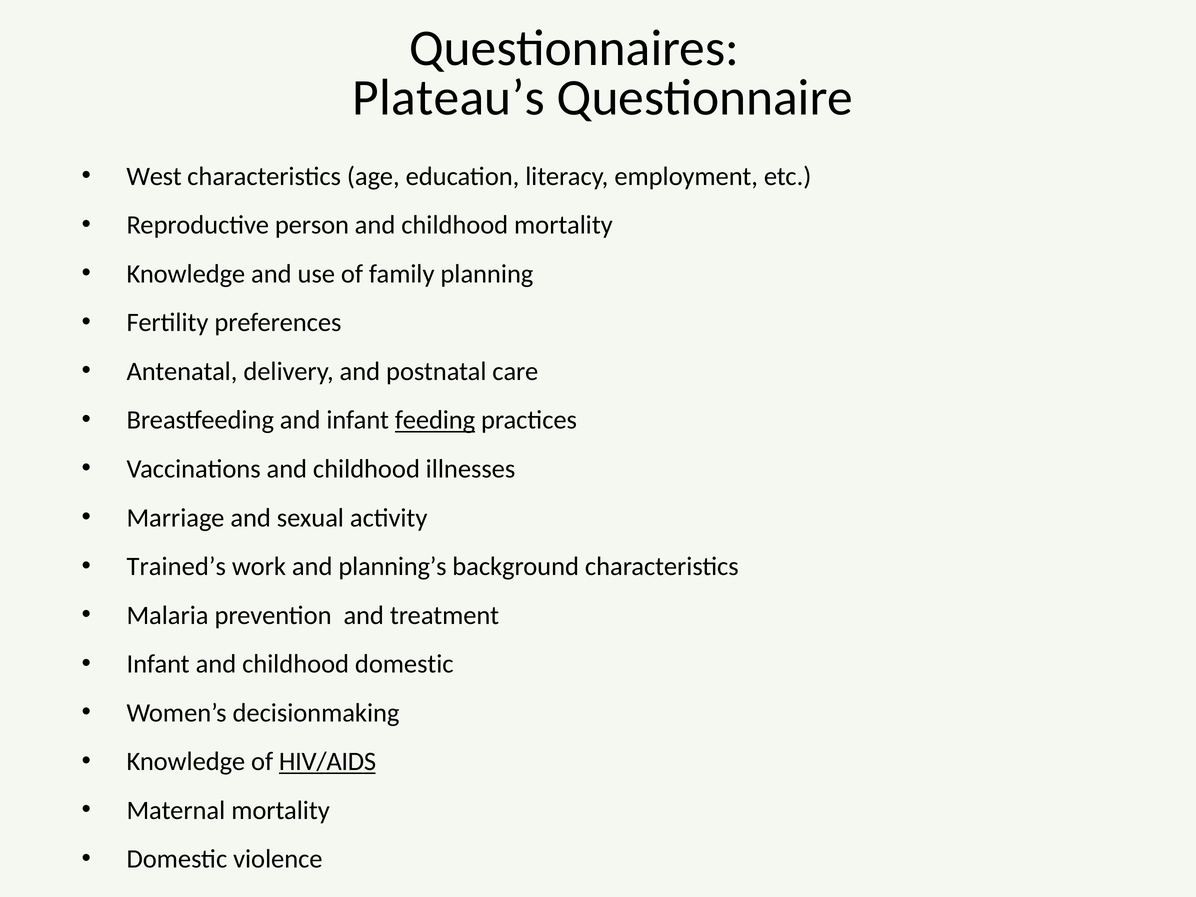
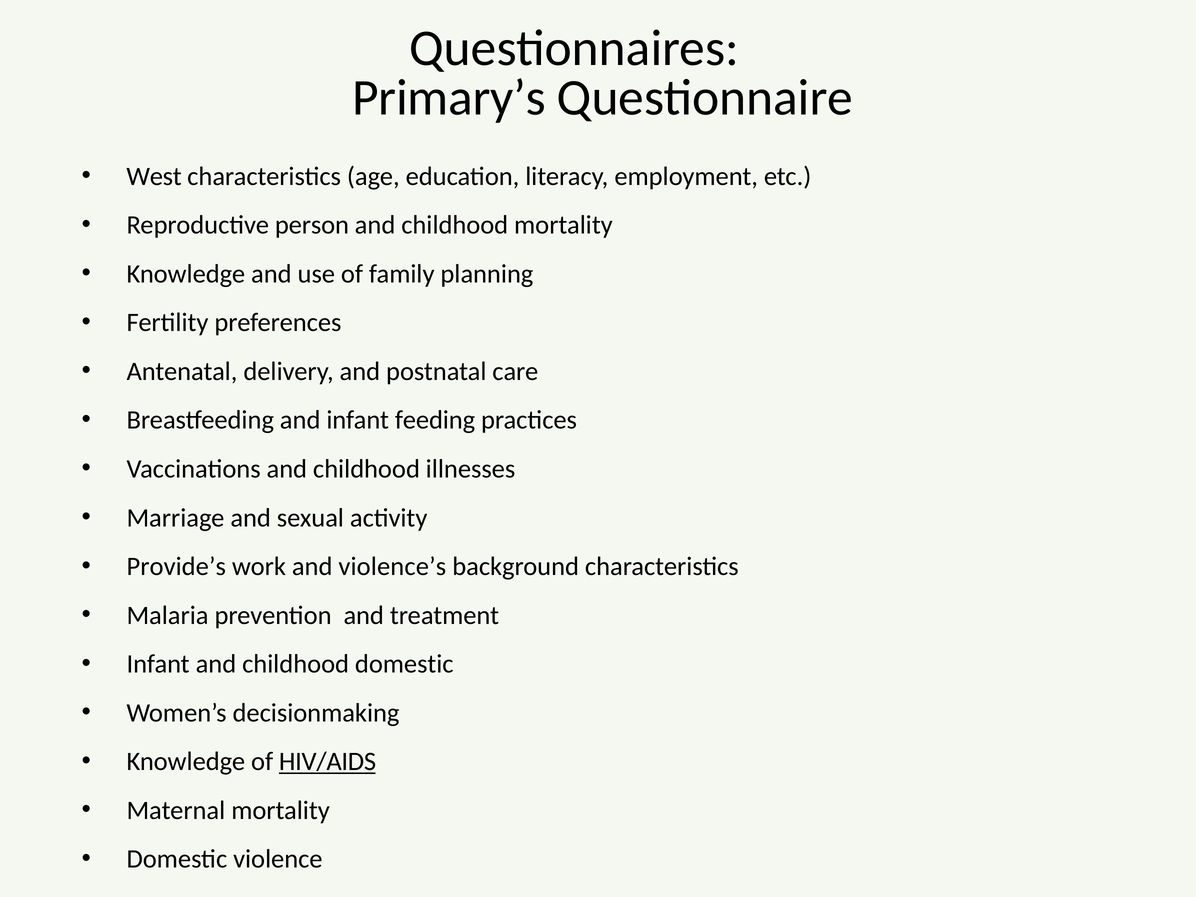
Plateau’s: Plateau’s -> Primary’s
feeding underline: present -> none
Trained’s: Trained’s -> Provide’s
planning’s: planning’s -> violence’s
